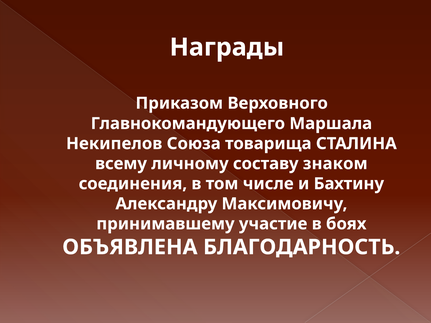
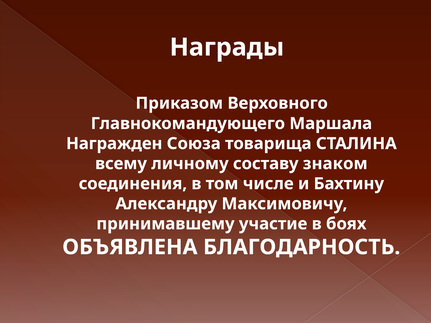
Некипелов: Некипелов -> Награжден
